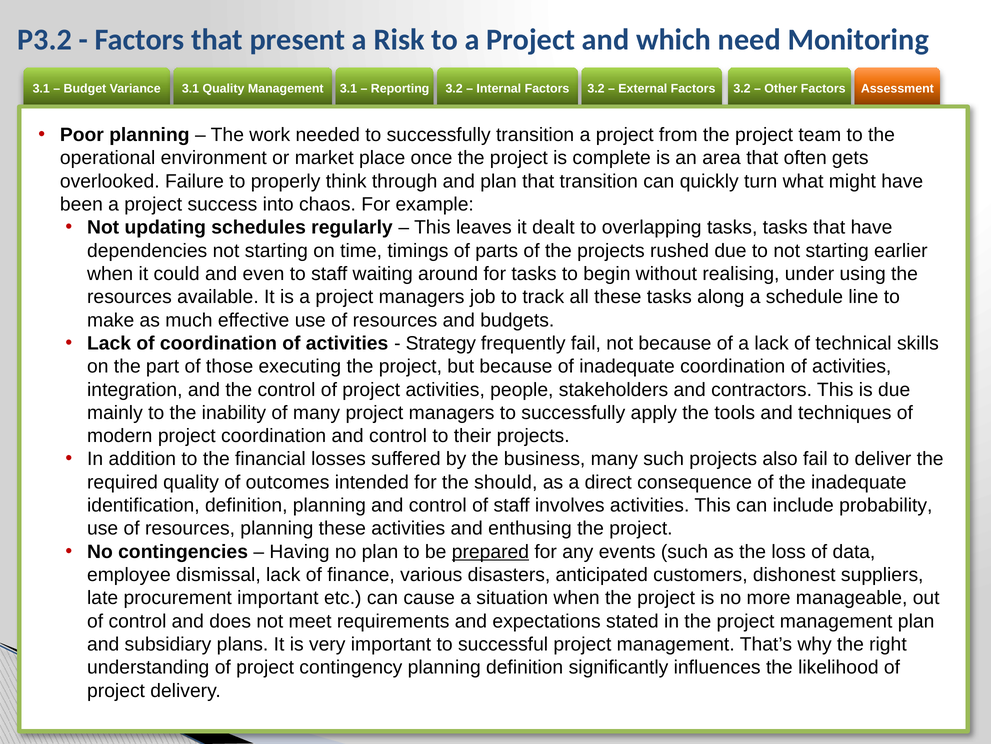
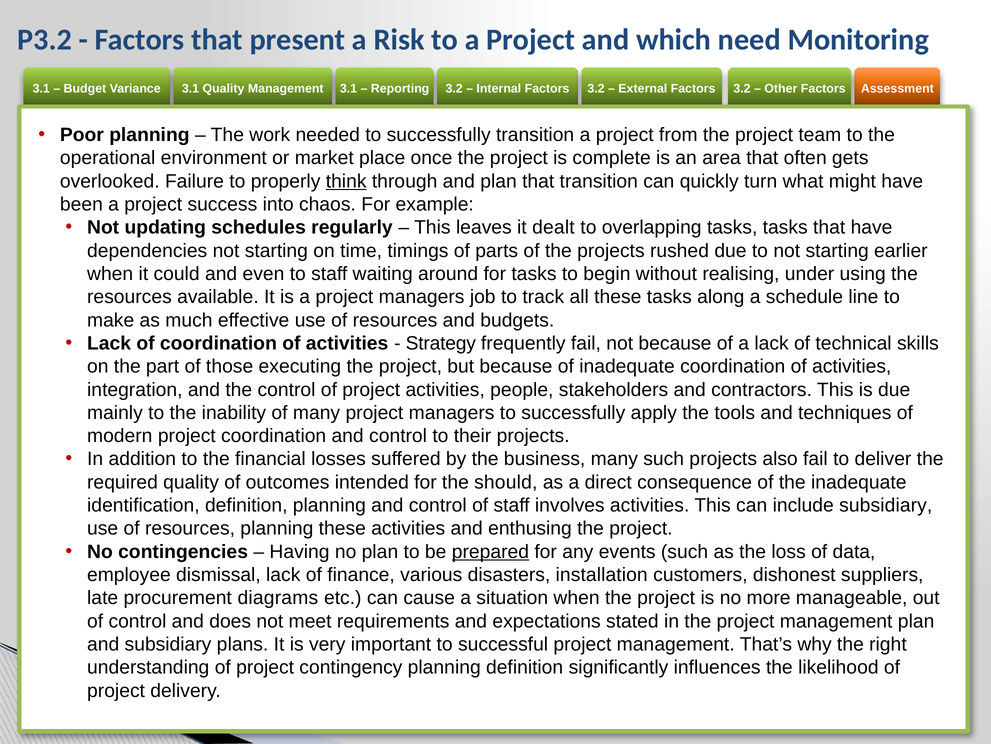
think underline: none -> present
include probability: probability -> subsidiary
anticipated: anticipated -> installation
procurement important: important -> diagrams
